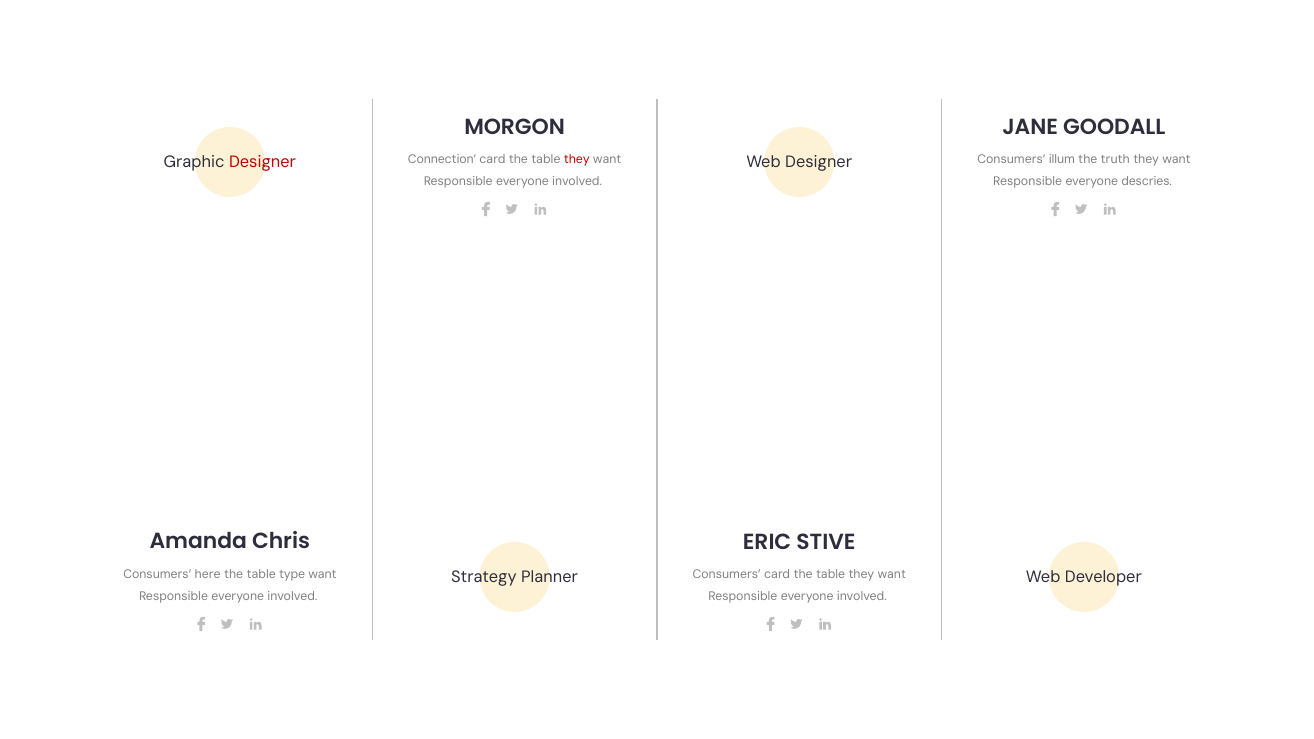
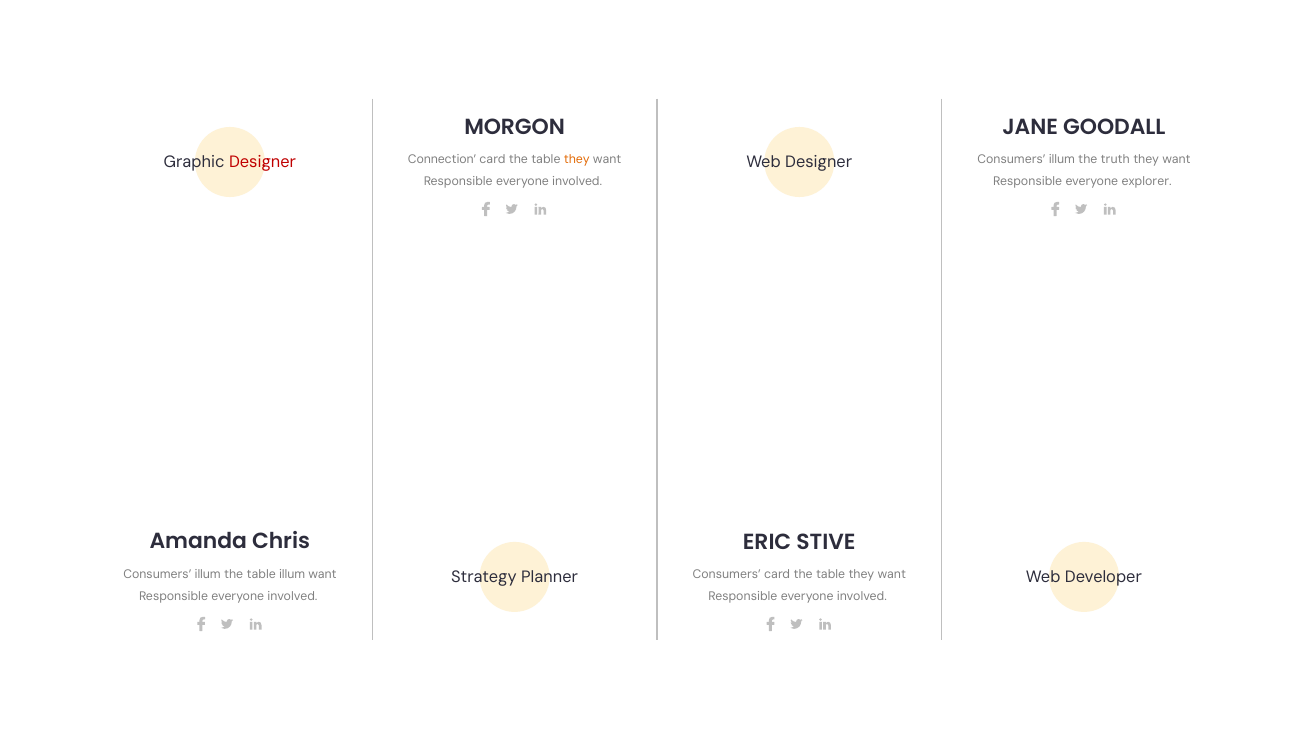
they at (577, 159) colour: red -> orange
descries: descries -> explorer
here at (208, 574): here -> illum
table type: type -> illum
